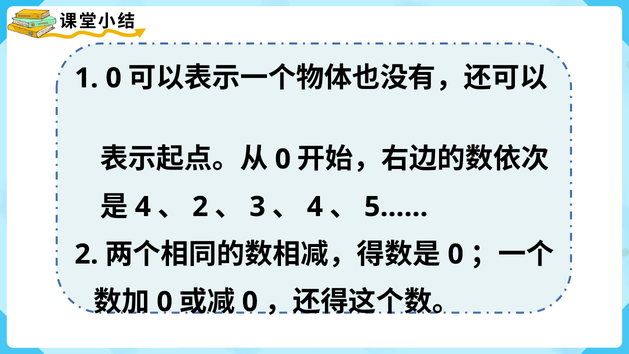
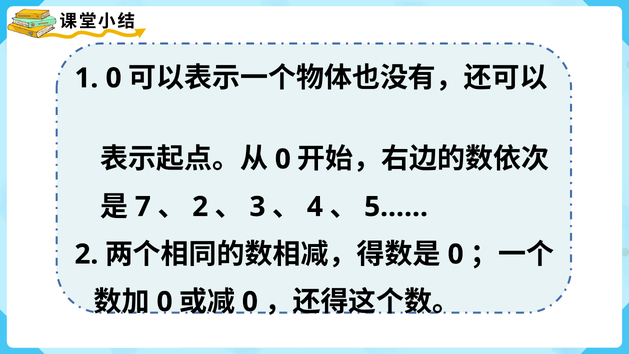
4 at (143, 207): 4 -> 7
